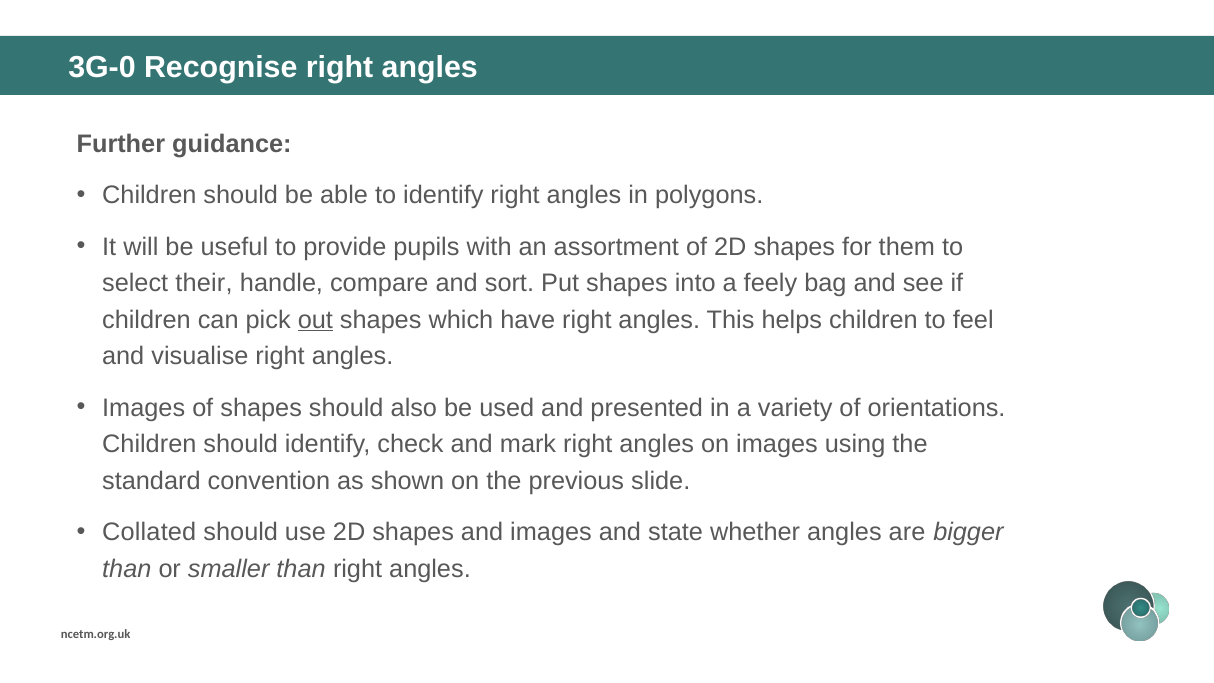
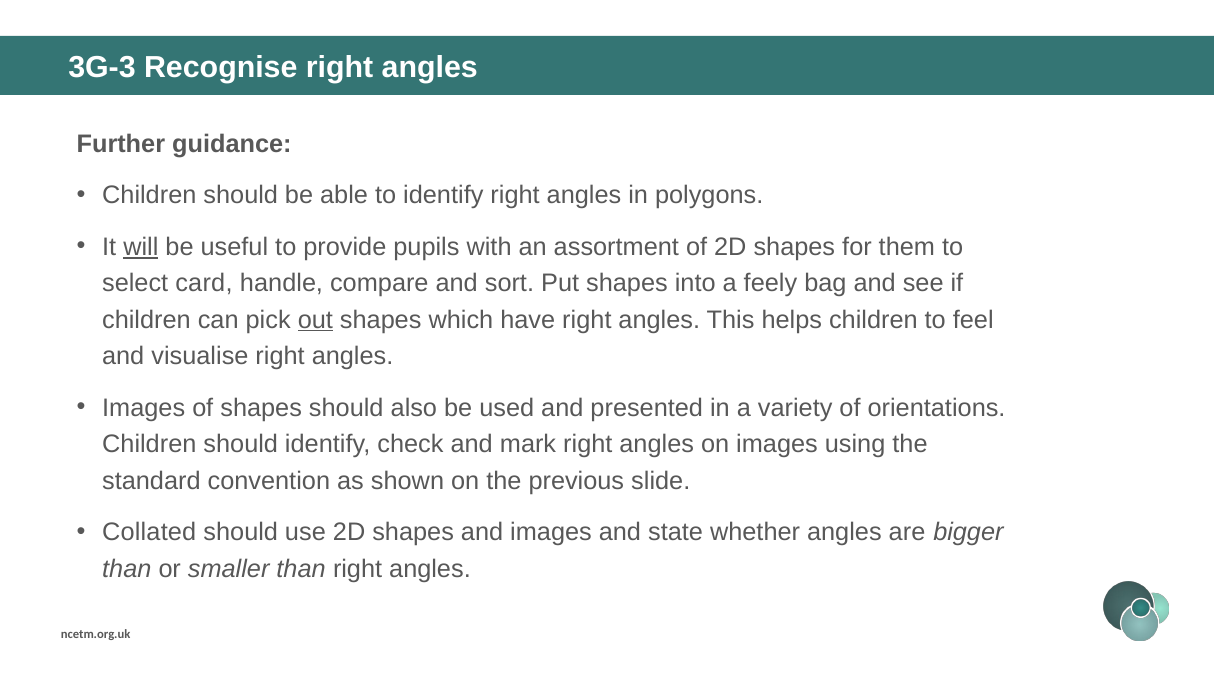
3G-0: 3G-0 -> 3G-3
will underline: none -> present
their: their -> card
